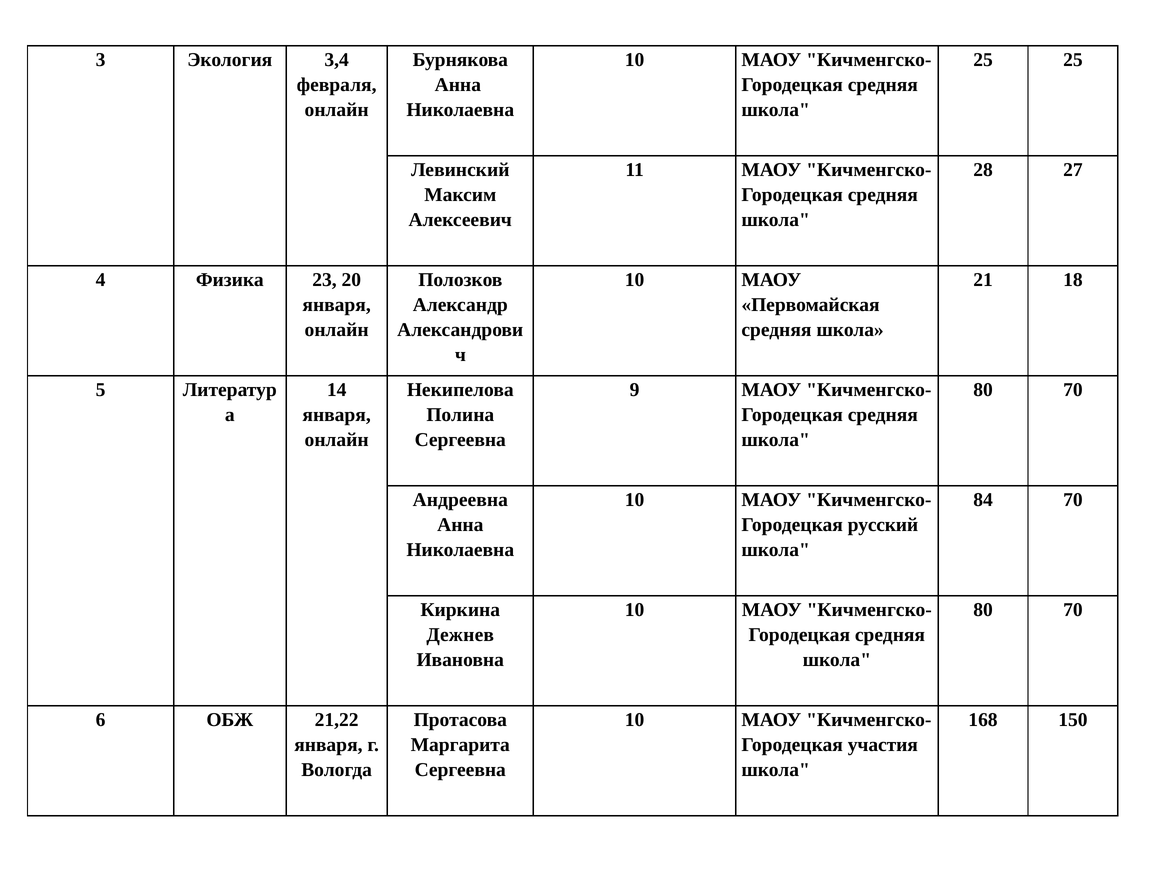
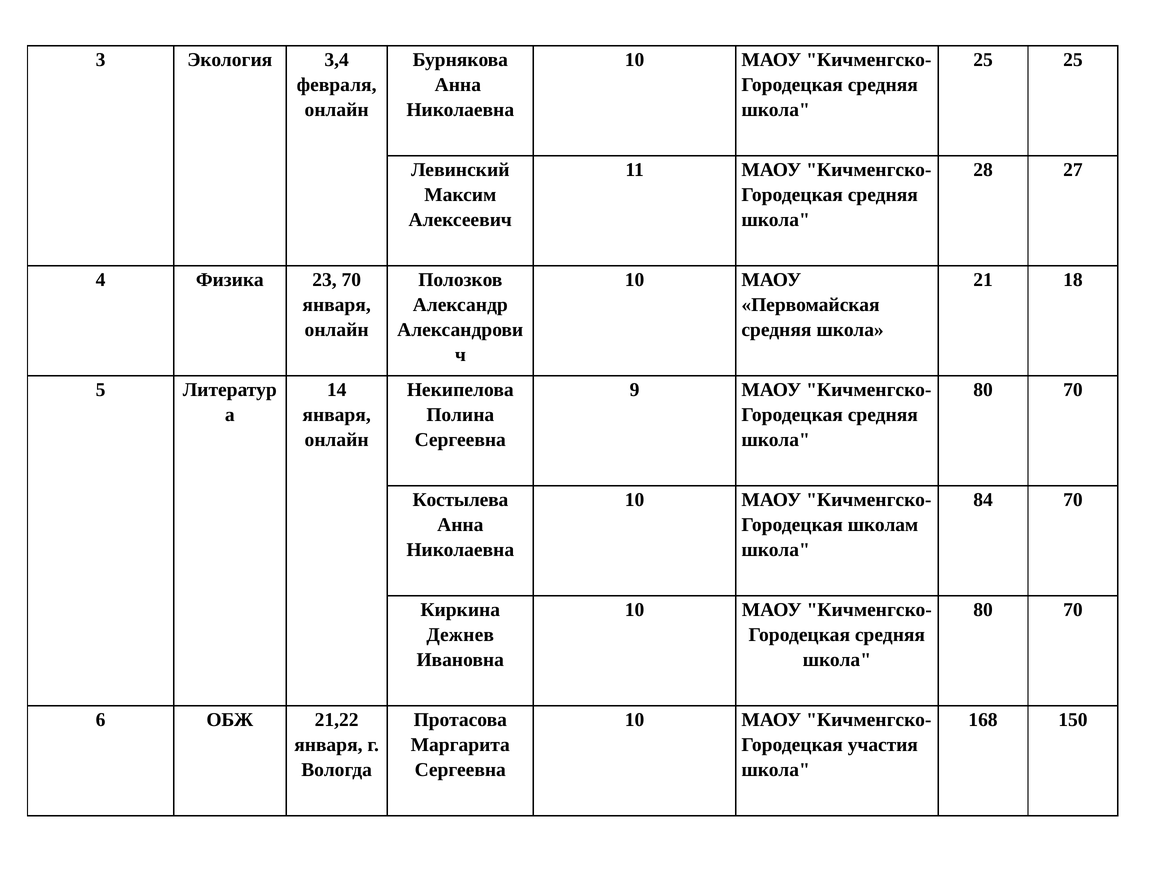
23 20: 20 -> 70
Андреевна: Андреевна -> Костылева
русский: русский -> школам
